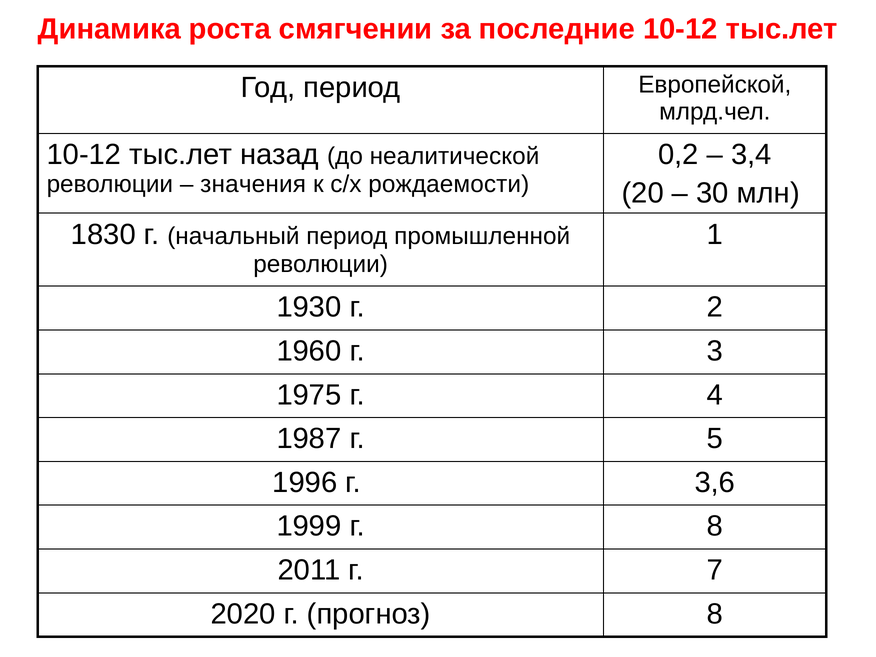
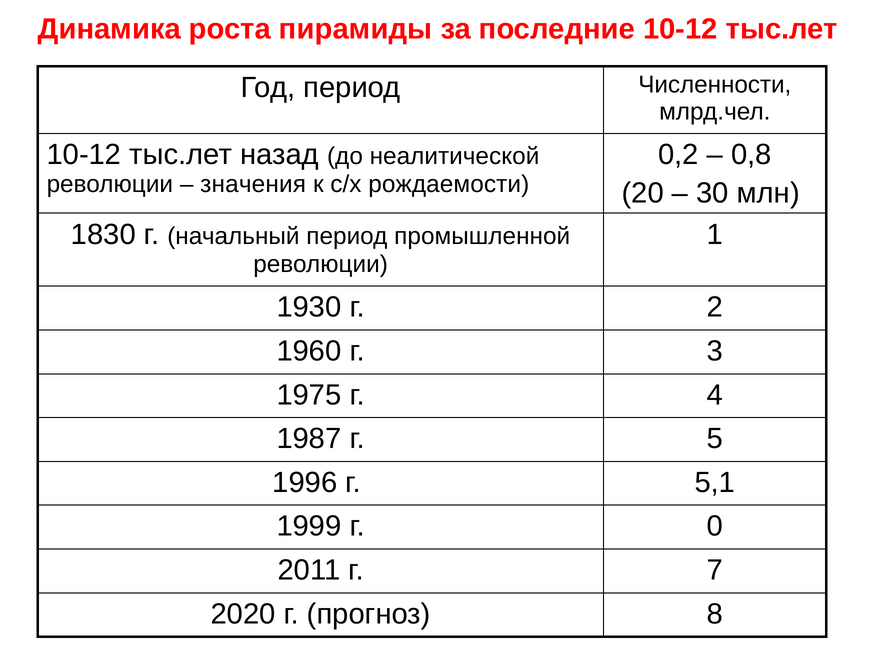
смягчении: смягчении -> пирамиды
Европейской: Европейской -> Численности
3,4: 3,4 -> 0,8
3,6: 3,6 -> 5,1
г 8: 8 -> 0
